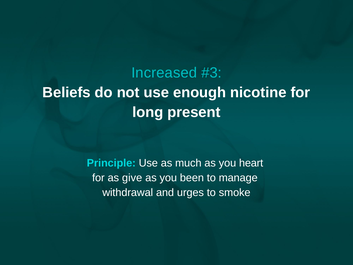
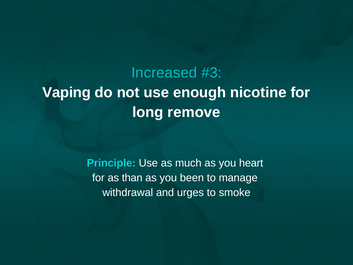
Beliefs: Beliefs -> Vaping
present: present -> remove
give: give -> than
